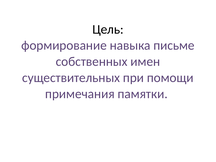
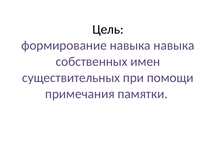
навыка письме: письме -> навыка
